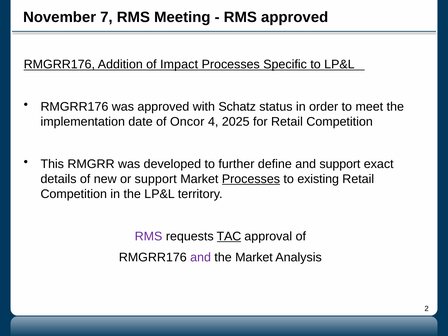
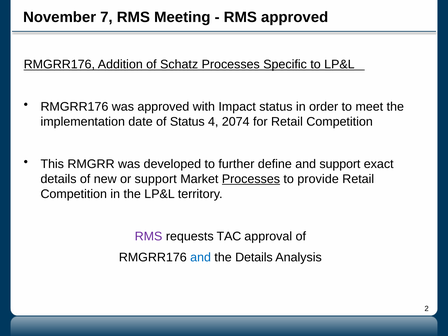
Impact: Impact -> Schatz
Schatz: Schatz -> Impact
of Oncor: Oncor -> Status
2025: 2025 -> 2074
existing: existing -> provide
TAC underline: present -> none
and at (201, 257) colour: purple -> blue
the Market: Market -> Details
